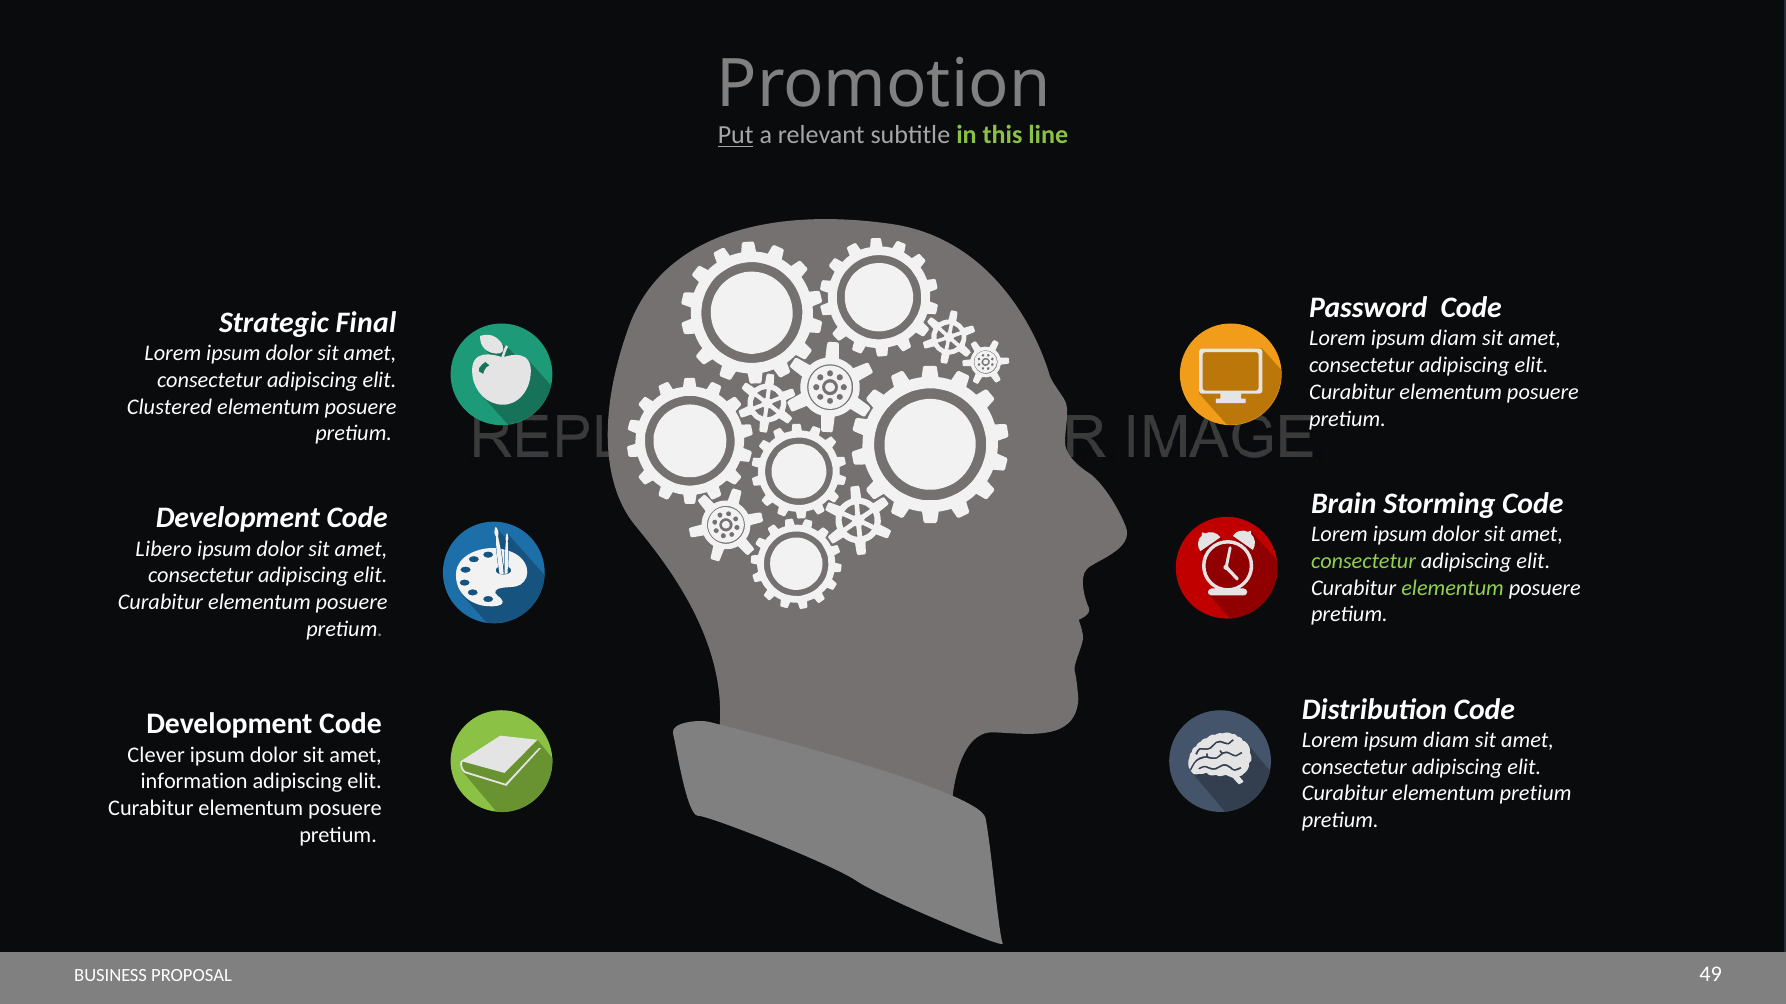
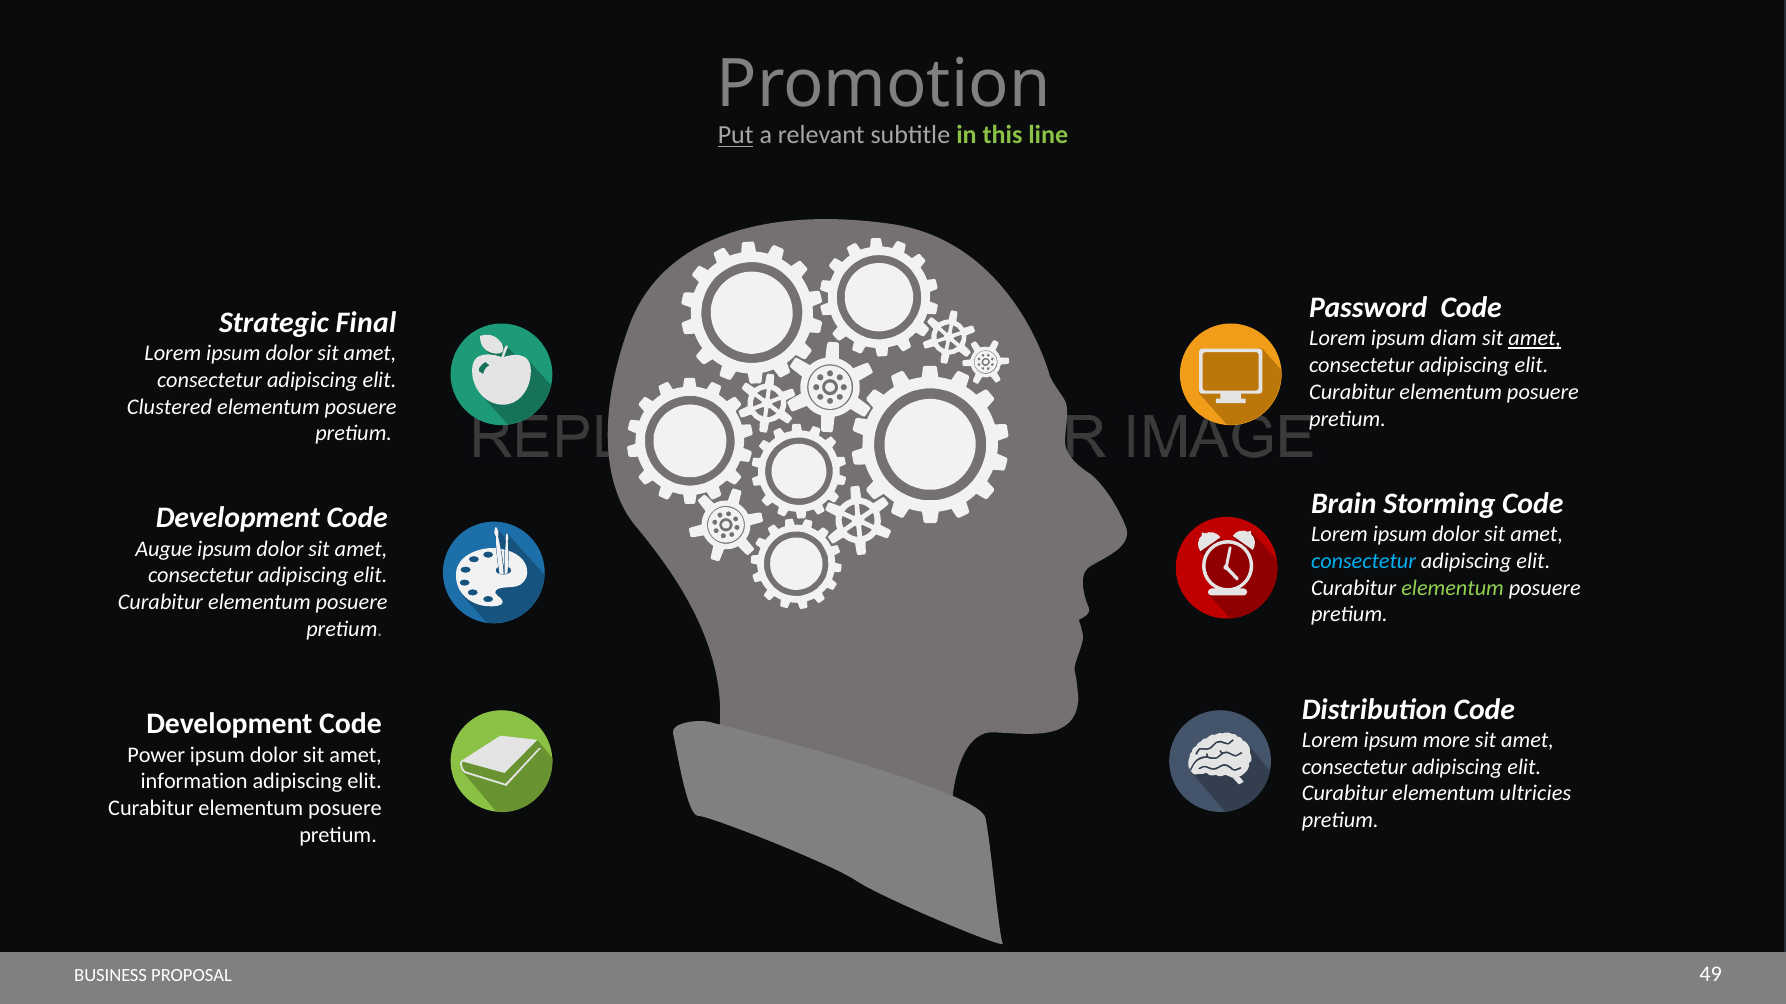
amet at (1535, 339) underline: none -> present
Libero: Libero -> Augue
consectetur at (1364, 561) colour: light green -> light blue
diam at (1446, 740): diam -> more
Clever: Clever -> Power
elementum pretium: pretium -> ultricies
